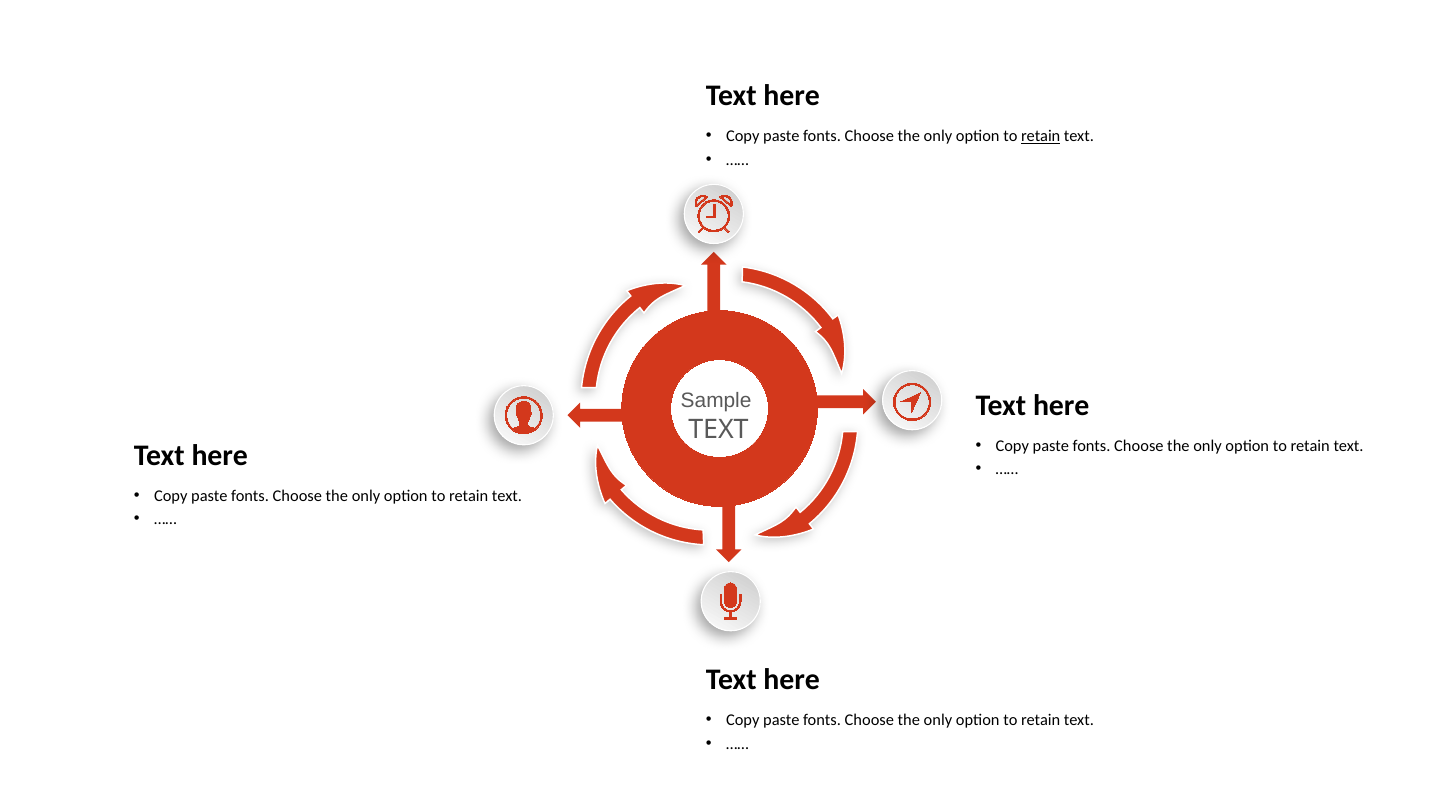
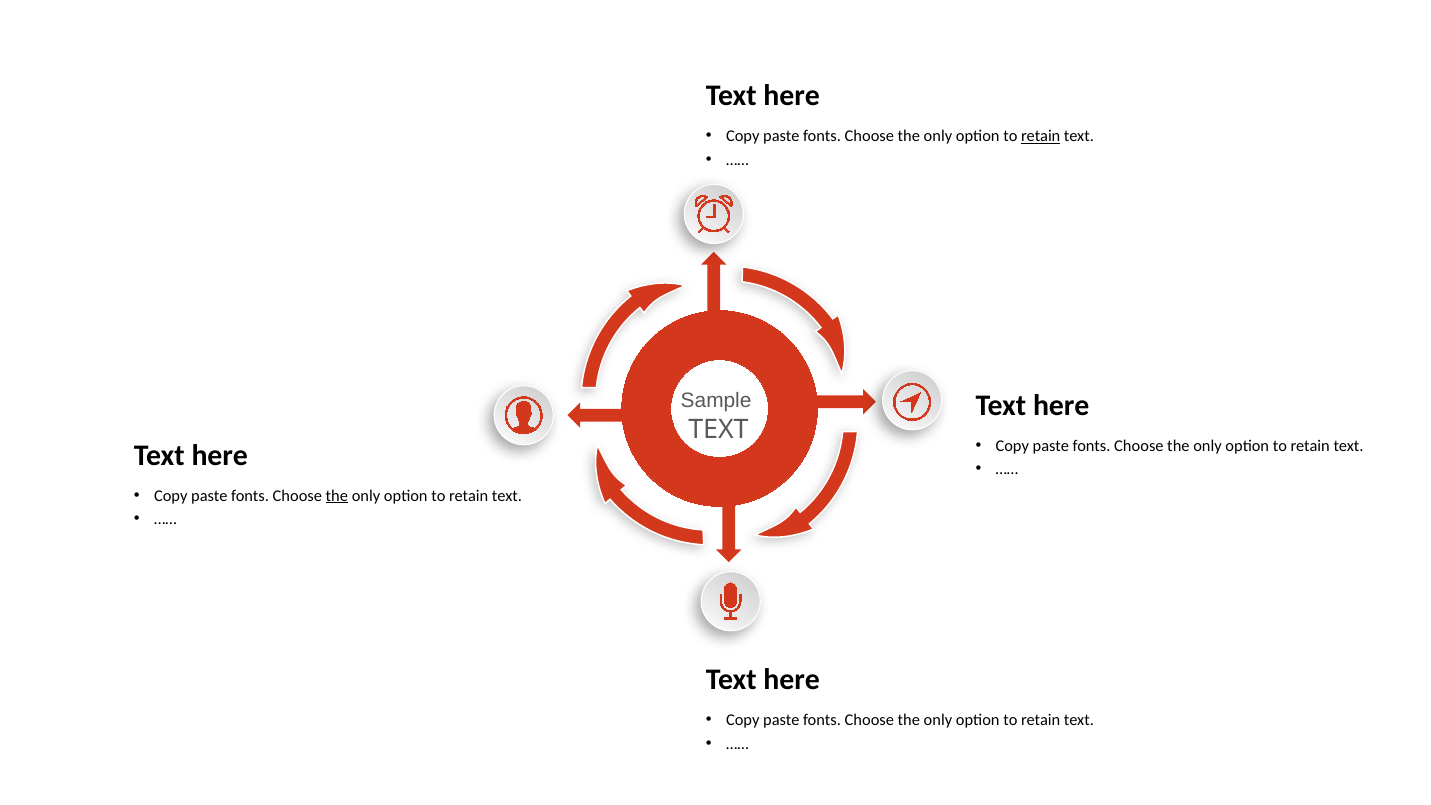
the at (337, 496) underline: none -> present
